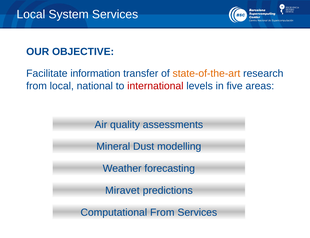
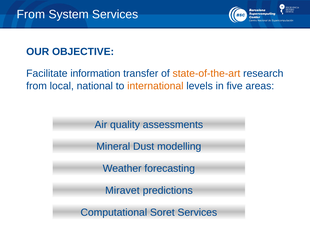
Local at (31, 14): Local -> From
international colour: red -> orange
Computational From: From -> Soret
